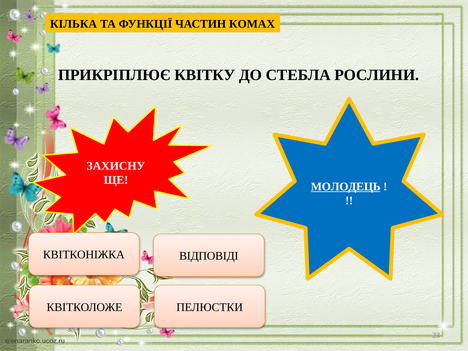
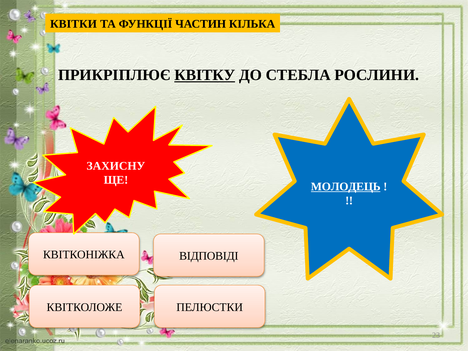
КІЛЬКА: КІЛЬКА -> КВІТКИ
КОМАХ: КОМАХ -> КІЛЬКА
КВІТКУ underline: none -> present
